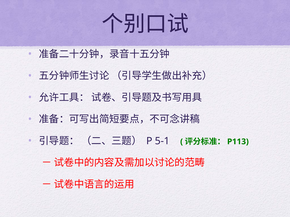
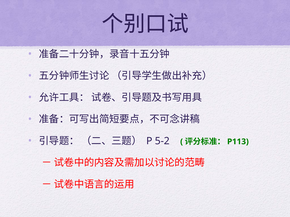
5-1: 5-1 -> 5-2
